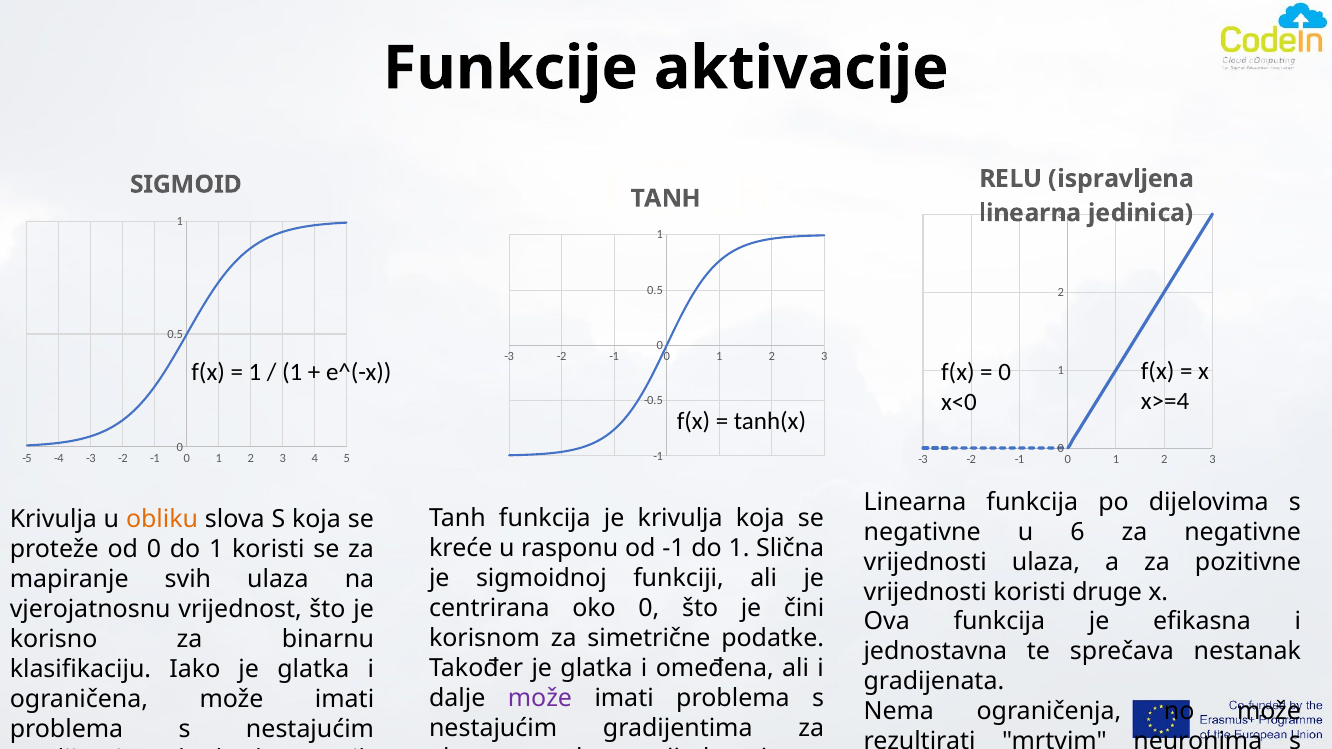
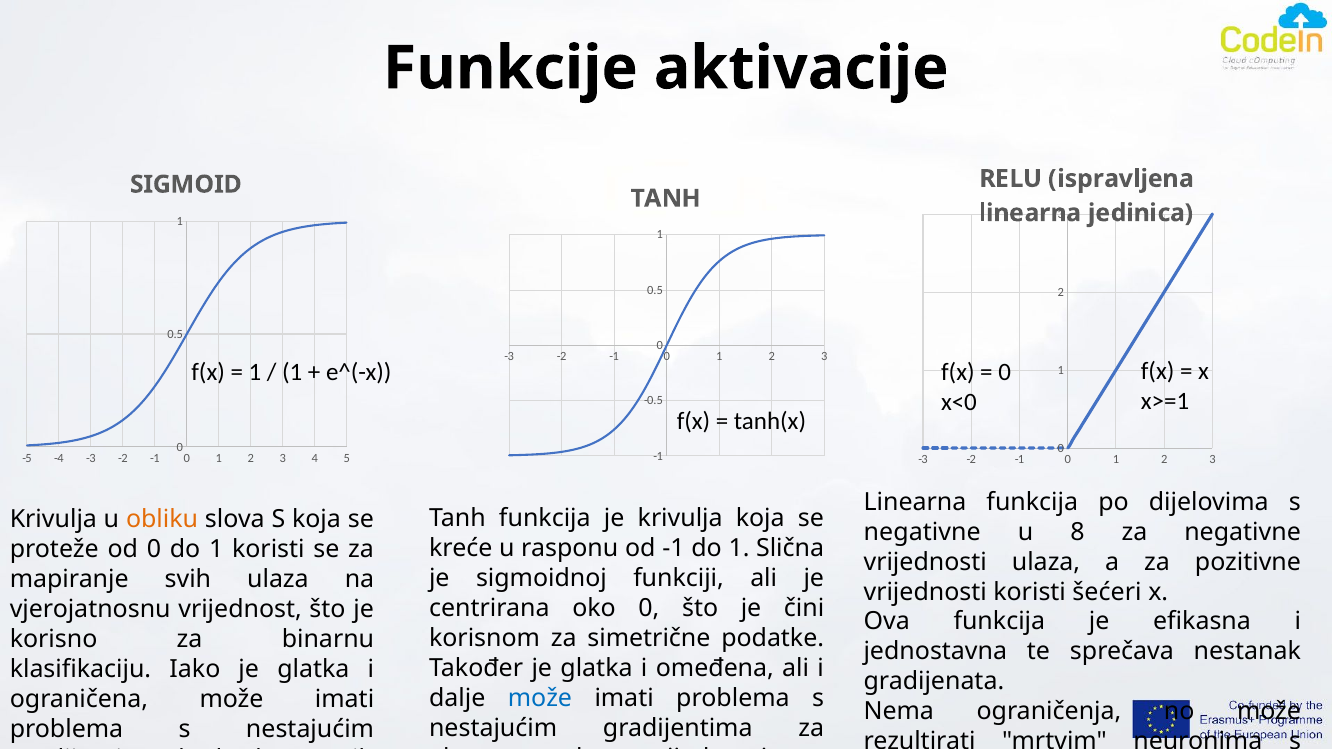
x>=4: x>=4 -> x>=1
6: 6 -> 8
druge: druge -> šećeri
može at (540, 698) colour: purple -> blue
